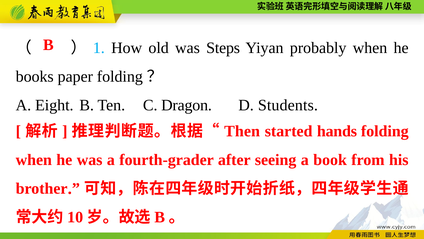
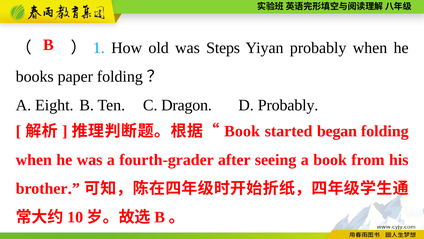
D Students: Students -> Probably
Then at (242, 131): Then -> Book
hands: hands -> began
